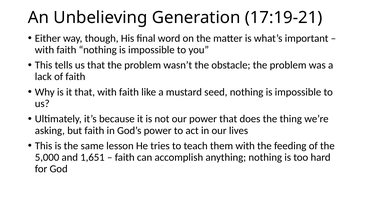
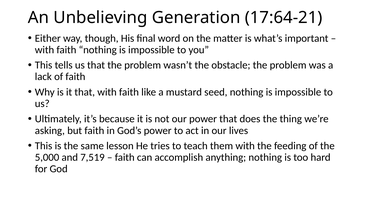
17:19-21: 17:19-21 -> 17:64-21
1,651: 1,651 -> 7,519
